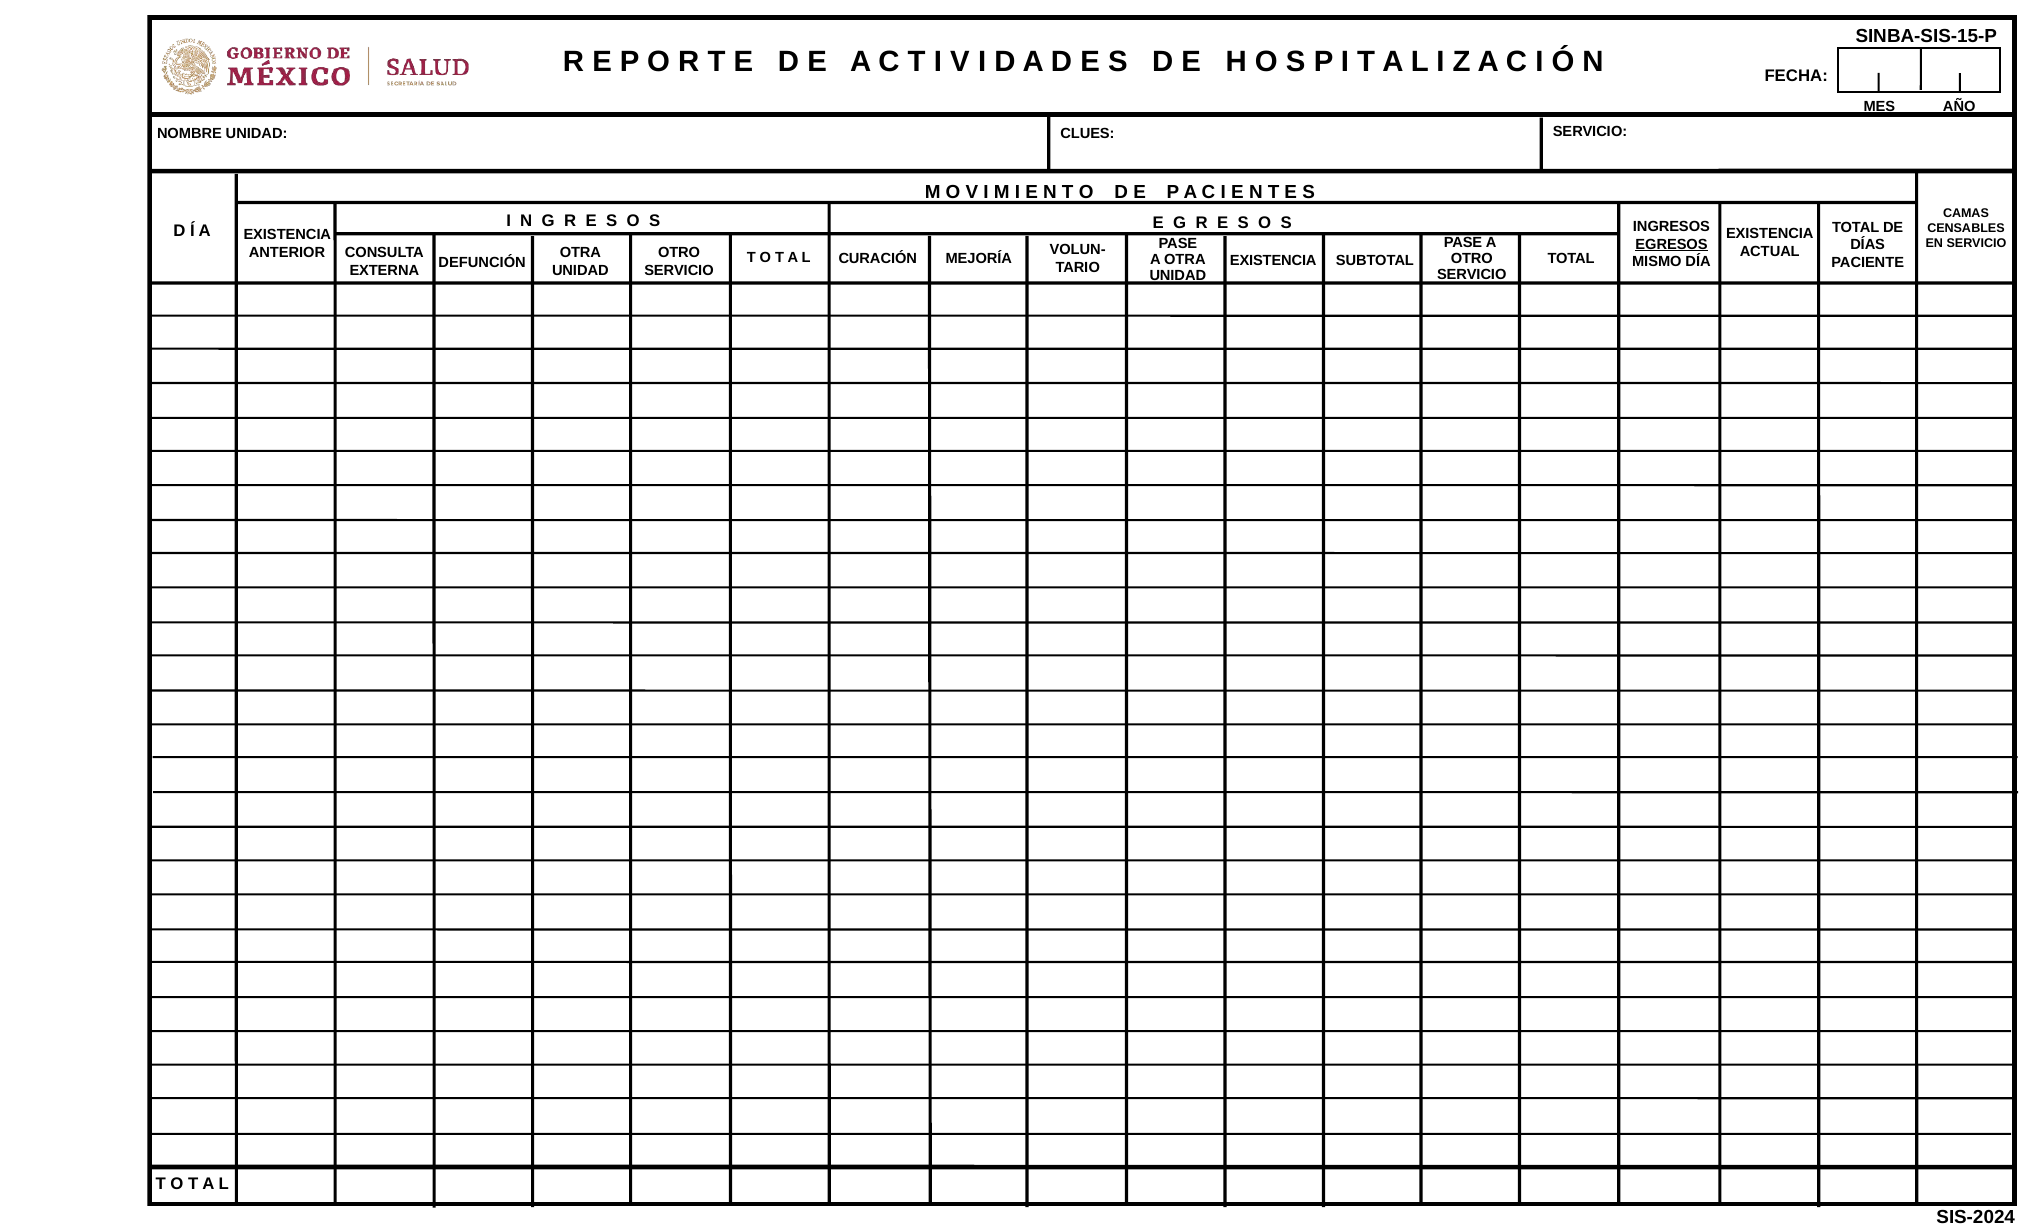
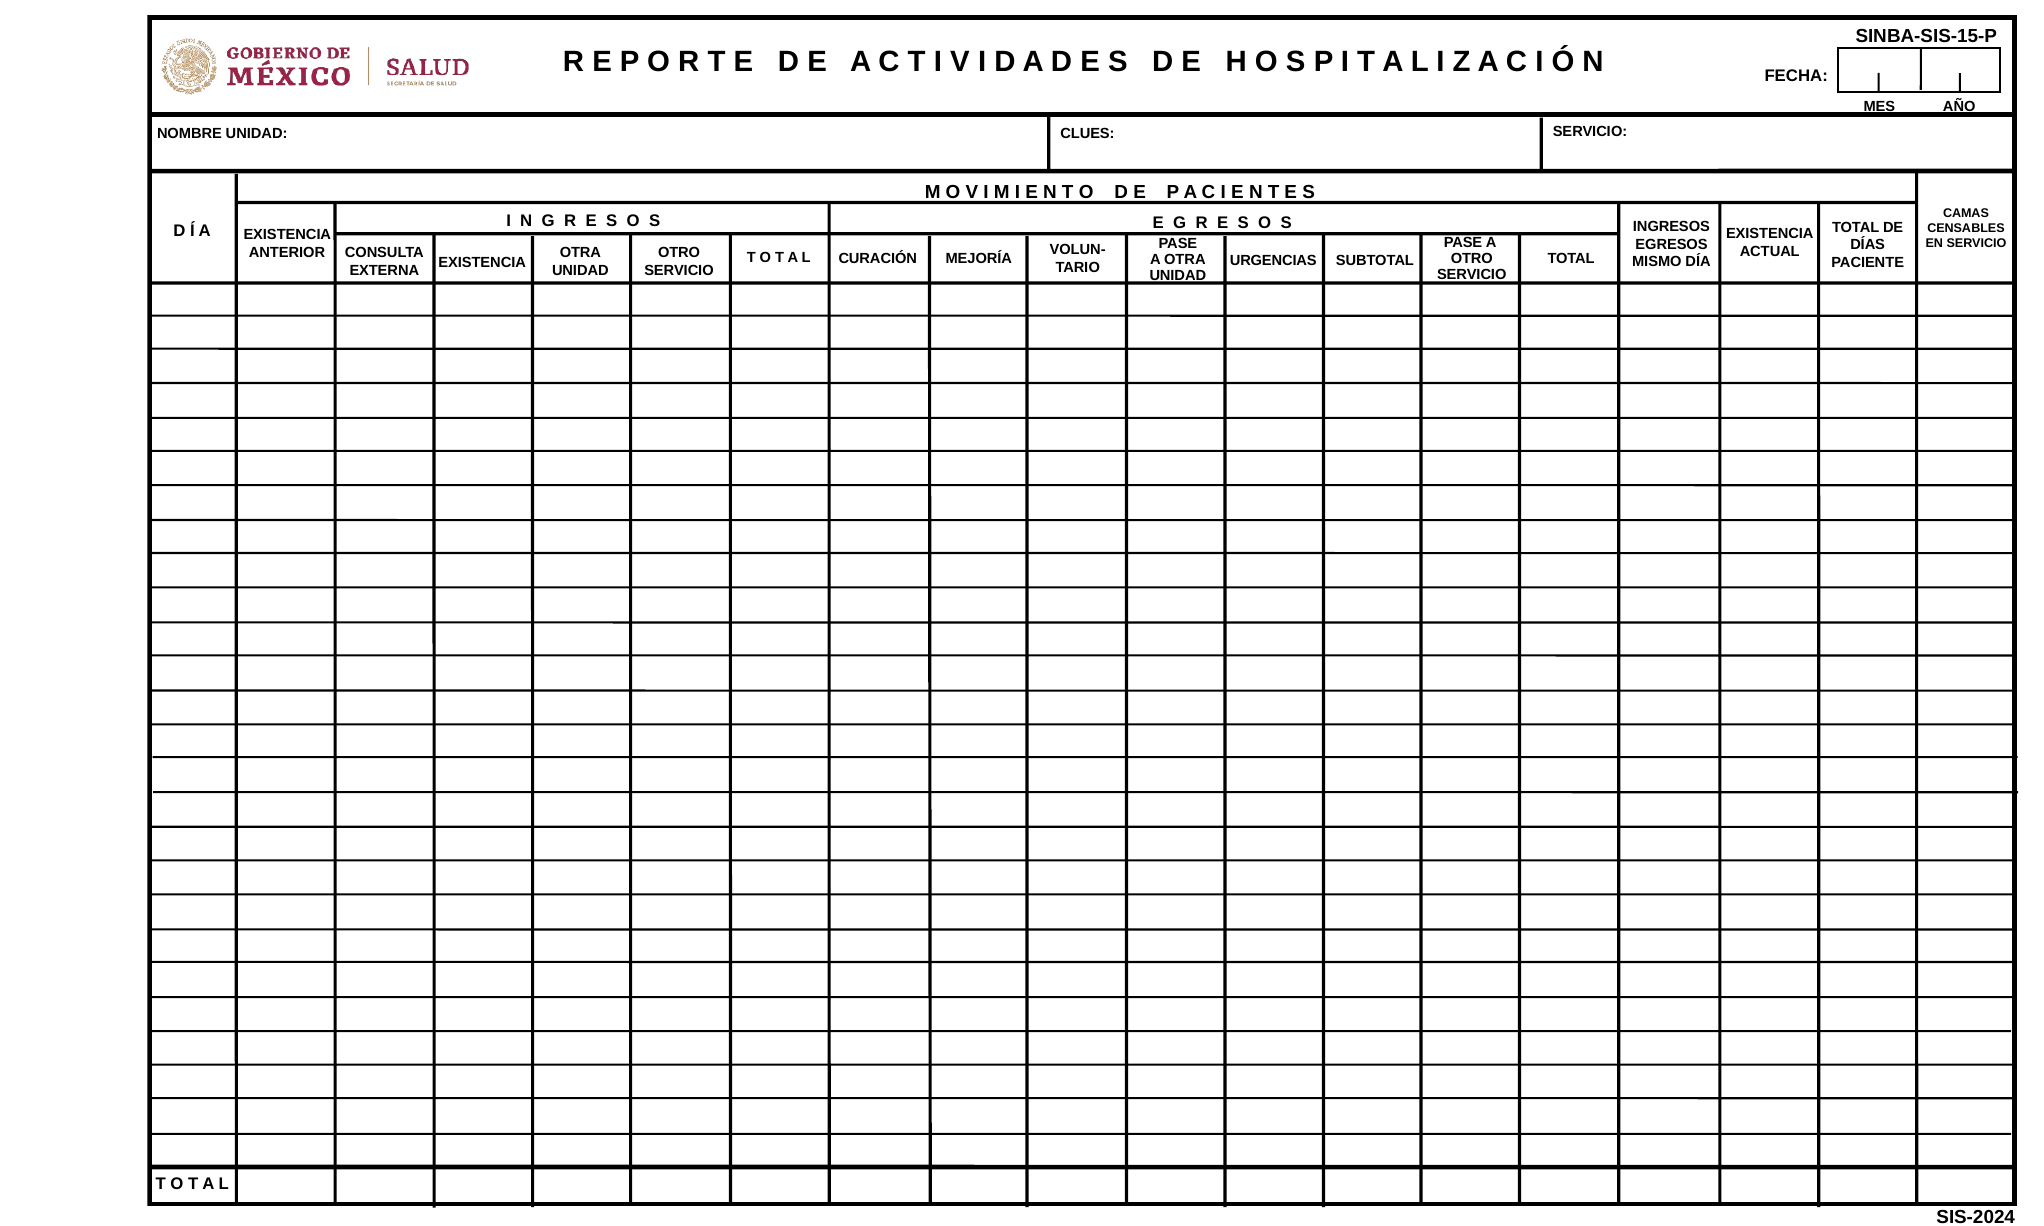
EGRESOS underline: present -> none
EXISTENCIA at (1273, 260): EXISTENCIA -> URGENCIAS
DEFUNCIÓN at (482, 262): DEFUNCIÓN -> EXISTENCIA
